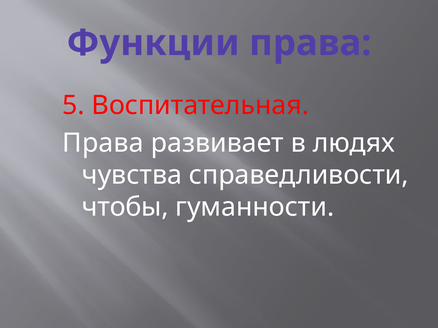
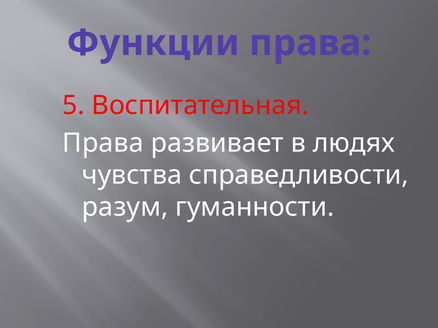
чтобы: чтобы -> разум
